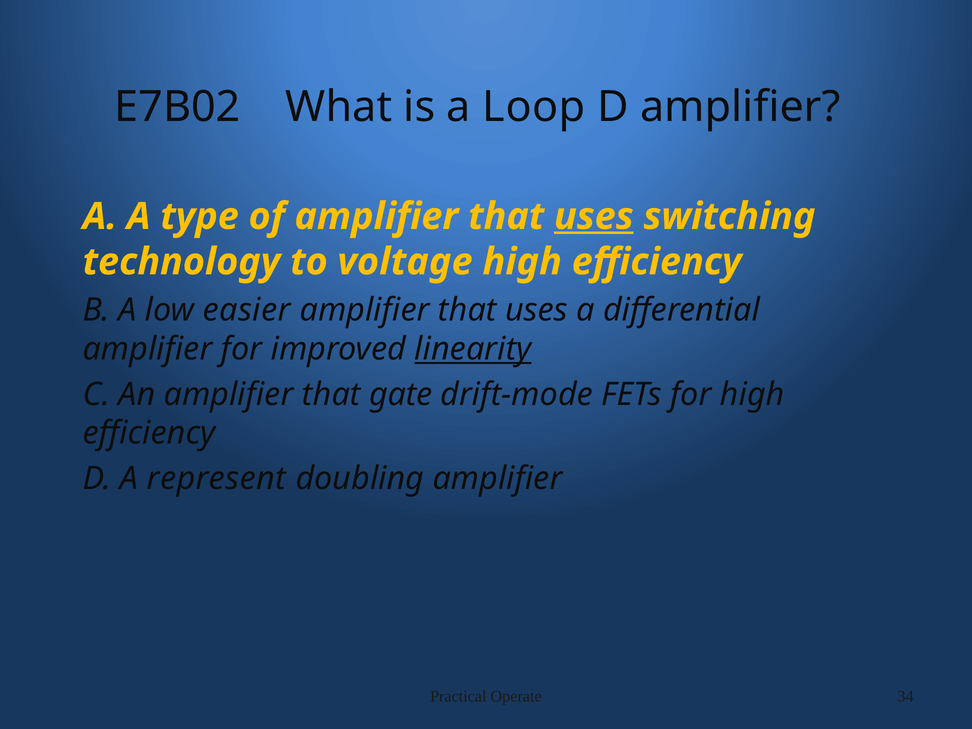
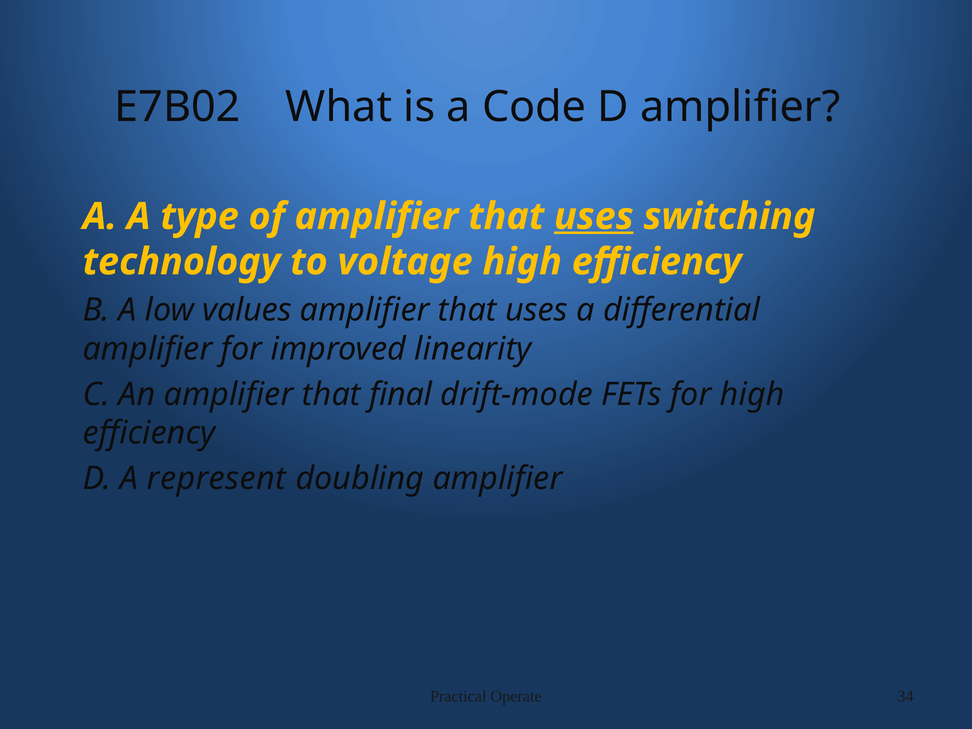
Loop: Loop -> Code
easier: easier -> values
linearity underline: present -> none
gate: gate -> final
